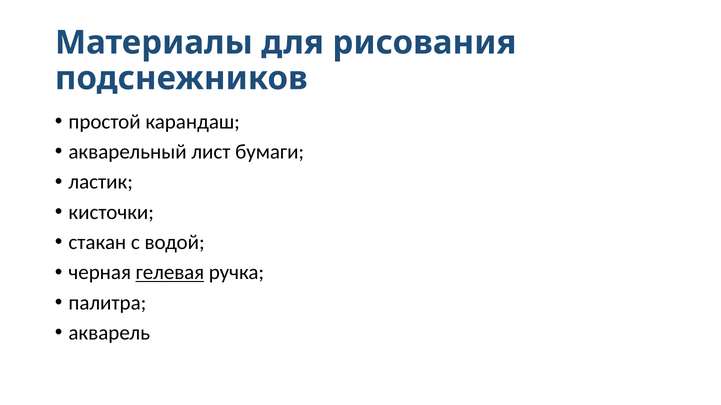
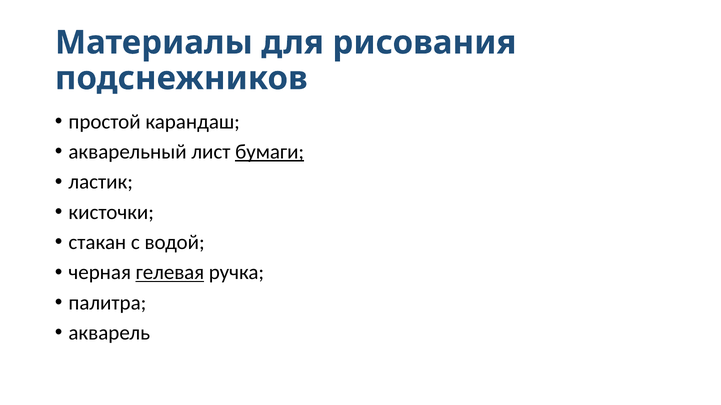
бумаги underline: none -> present
